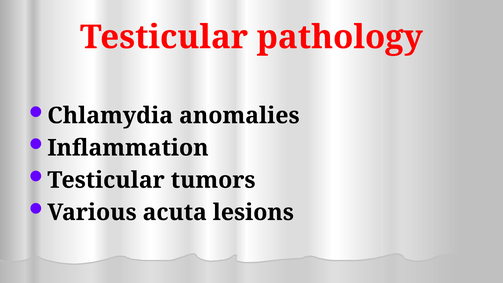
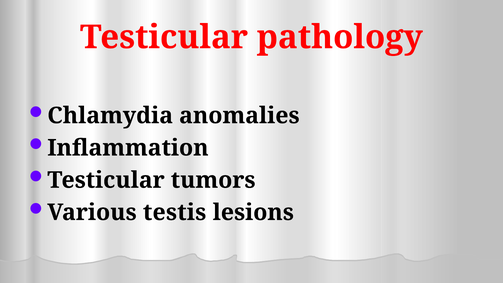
acuta: acuta -> testis
